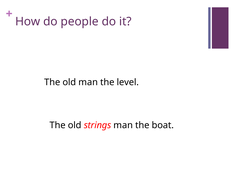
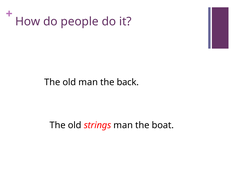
level: level -> back
